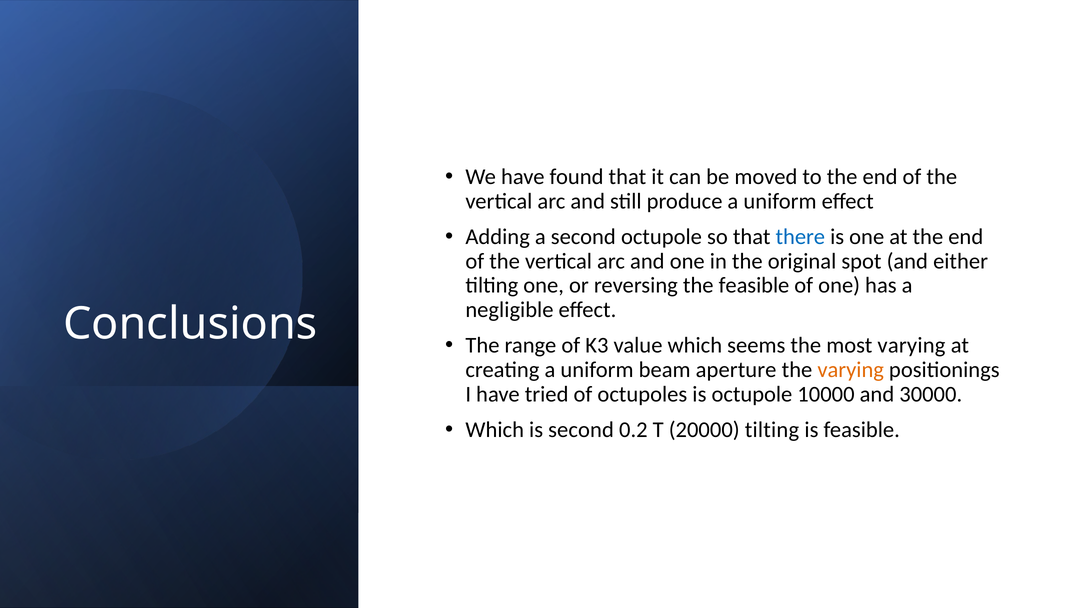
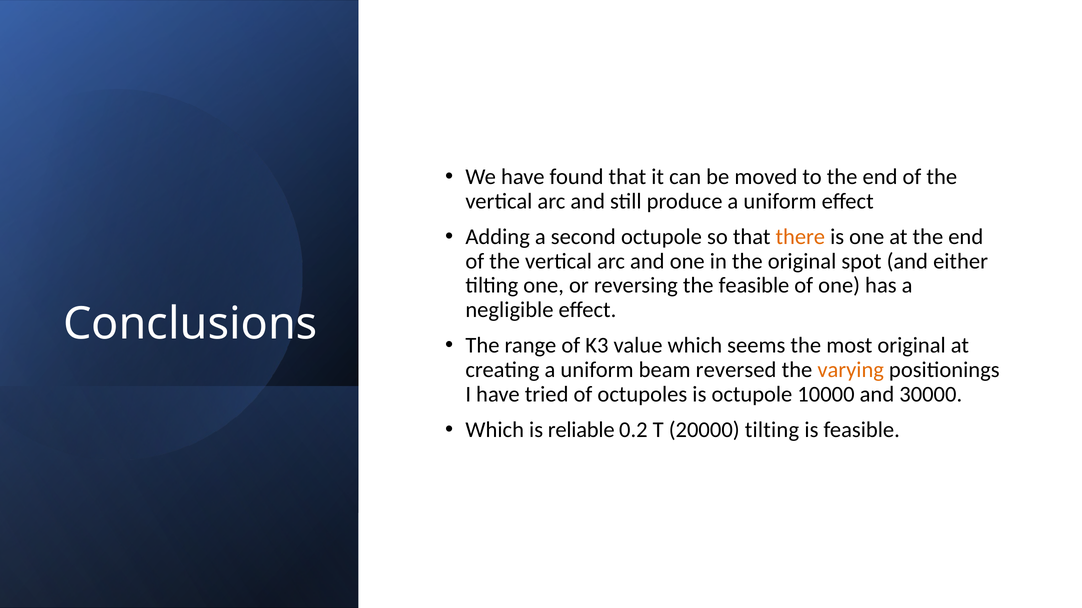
there colour: blue -> orange
most varying: varying -> original
aperture: aperture -> reversed
is second: second -> reliable
